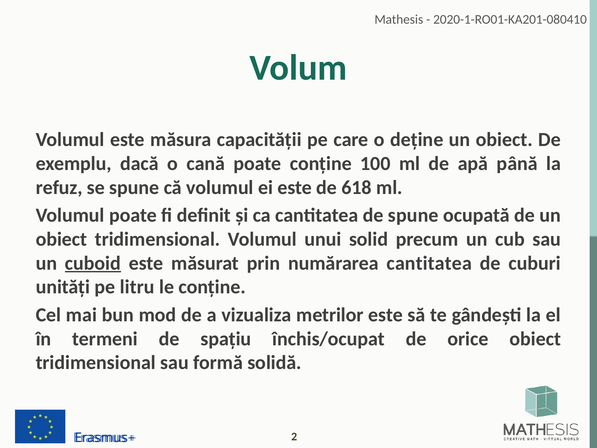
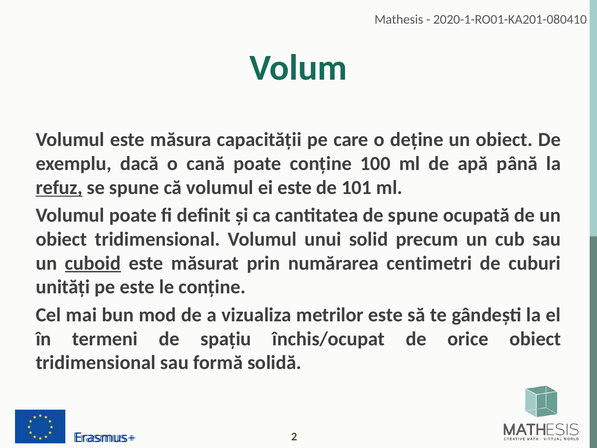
refuz underline: none -> present
618: 618 -> 101
numărarea cantitatea: cantitatea -> centimetri
pe litru: litru -> este
